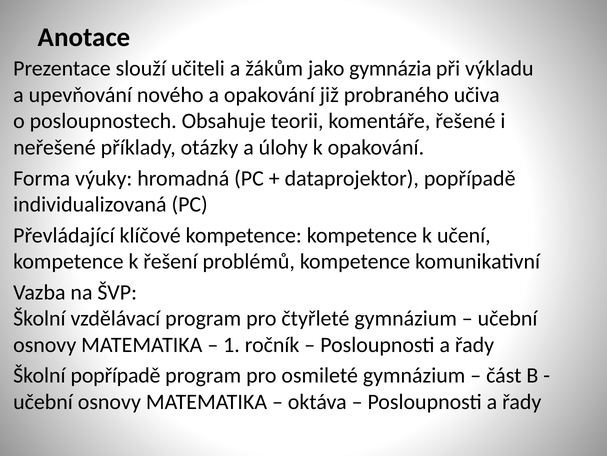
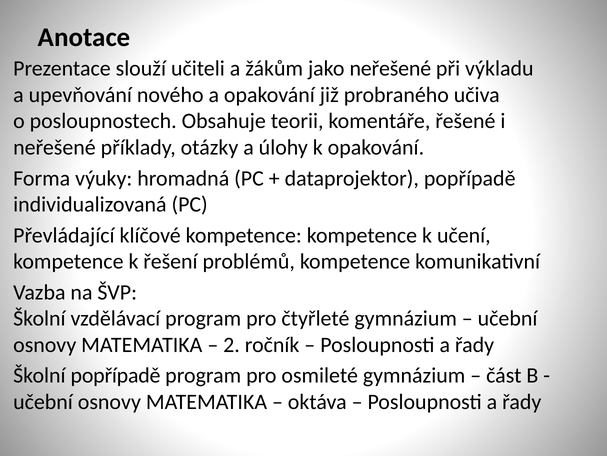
jako gymnázia: gymnázia -> neřešené
1: 1 -> 2
